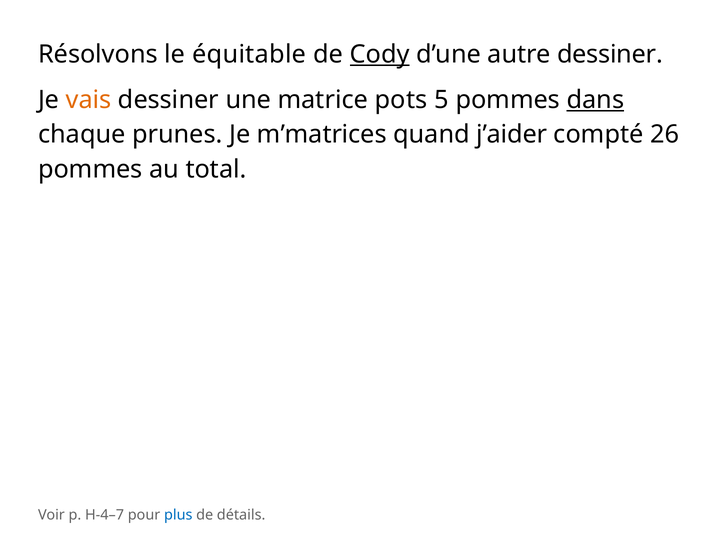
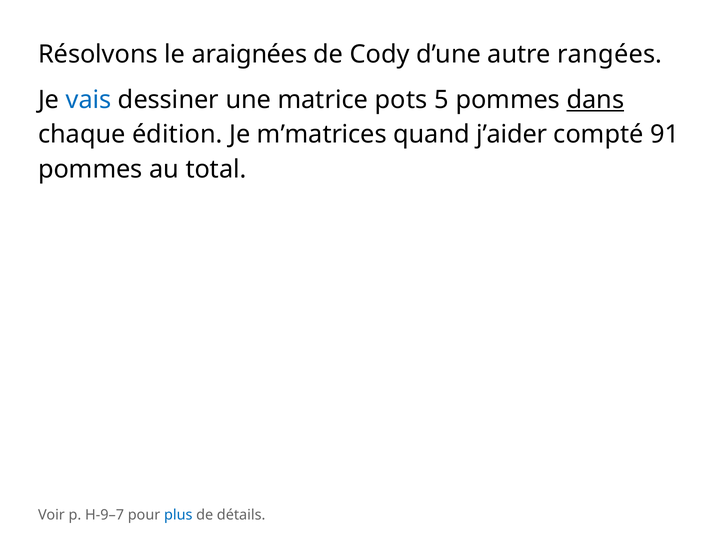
équitable: équitable -> araignées
Cody underline: present -> none
autre dessiner: dessiner -> rangées
vais colour: orange -> blue
prunes: prunes -> édition
26: 26 -> 91
H-4–7: H-4–7 -> H-9–7
